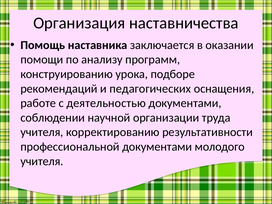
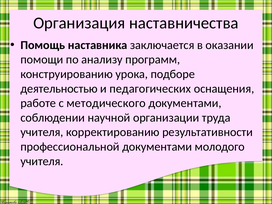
рекомендаций: рекомендаций -> деятельностью
деятельностью: деятельностью -> методического
